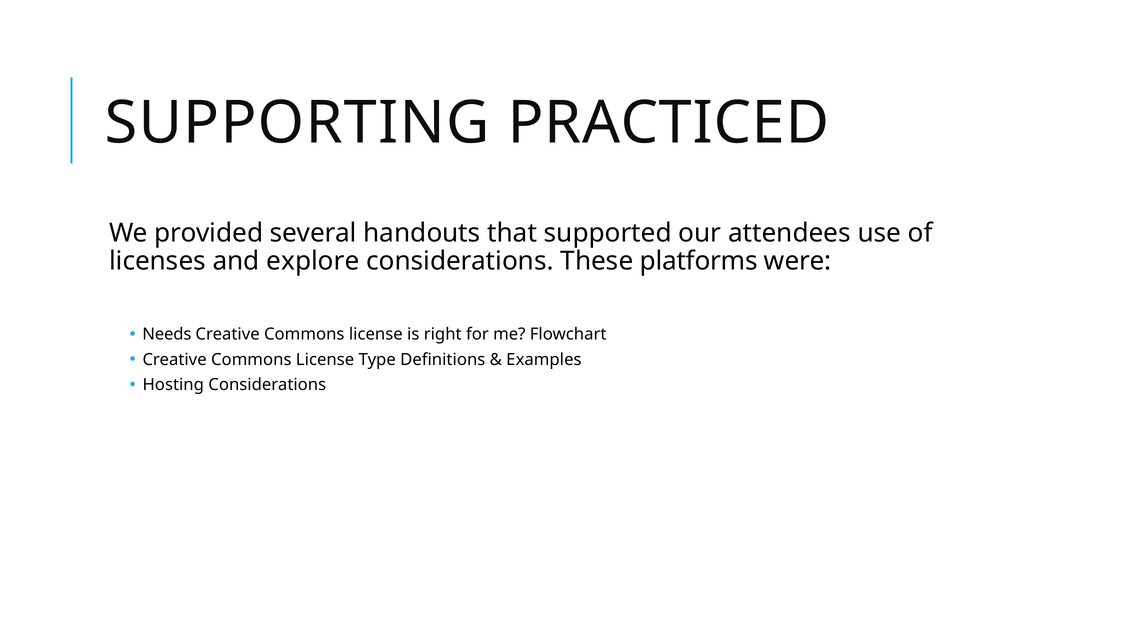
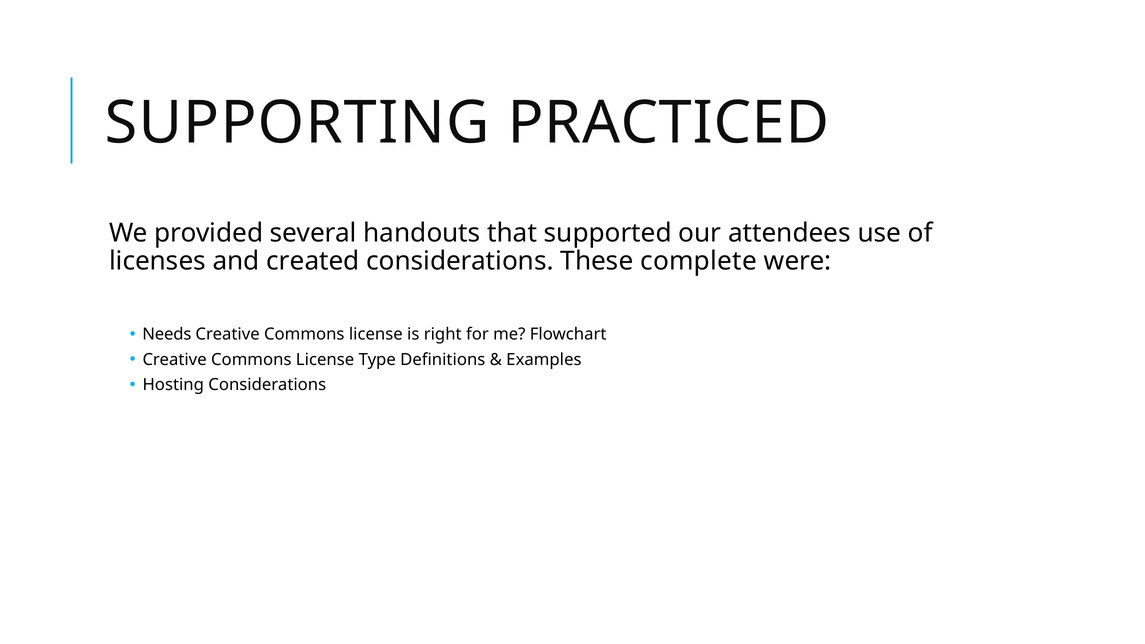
explore: explore -> created
platforms: platforms -> complete
